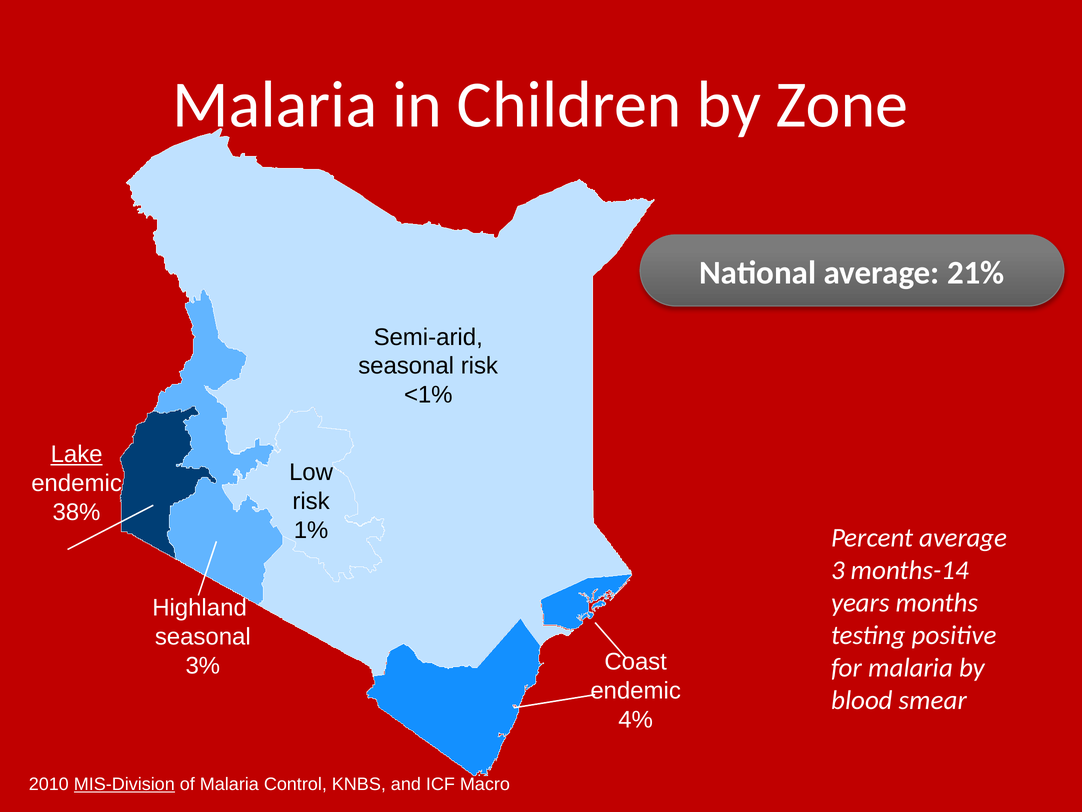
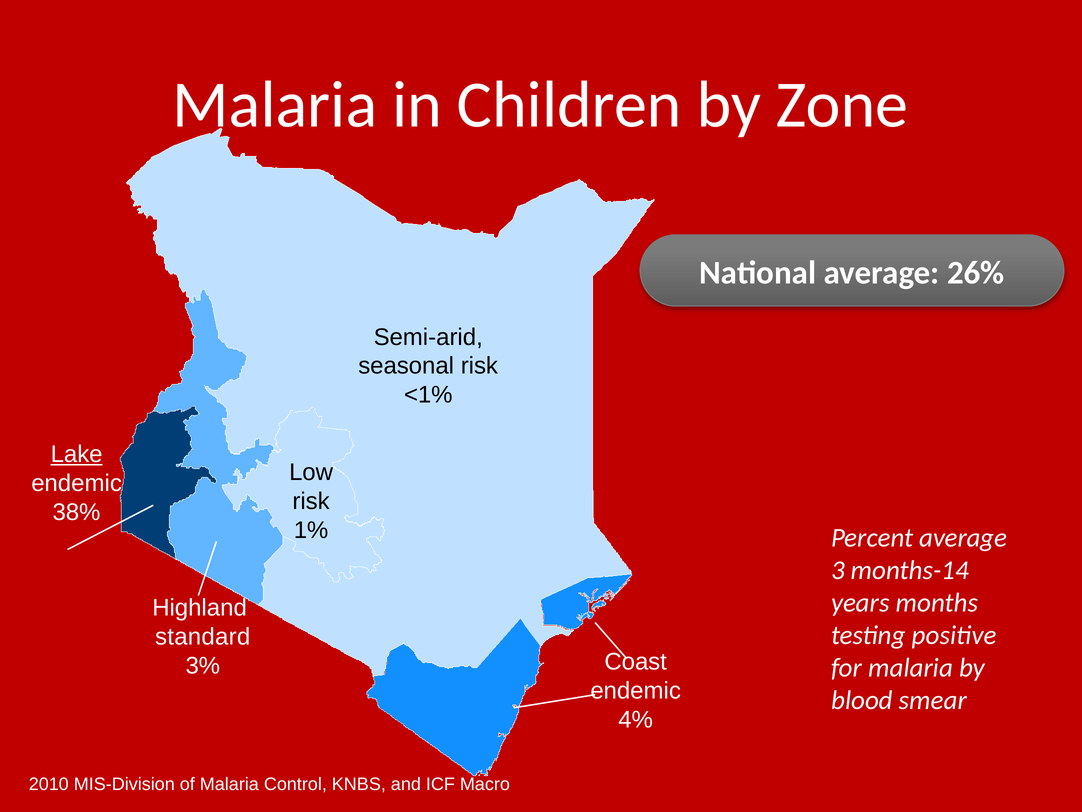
21%: 21% -> 26%
seasonal at (203, 636): seasonal -> standard
MIS-Division underline: present -> none
